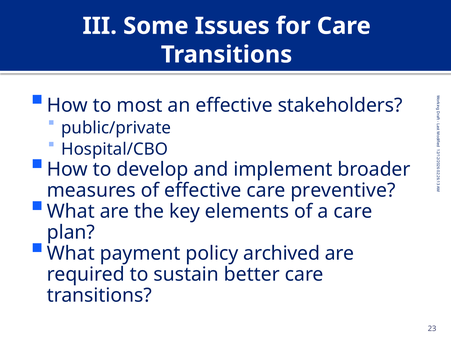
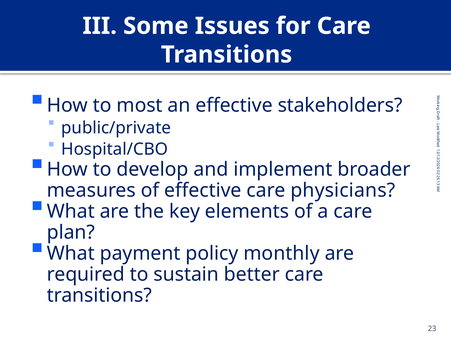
preventive: preventive -> physicians
archived: archived -> monthly
